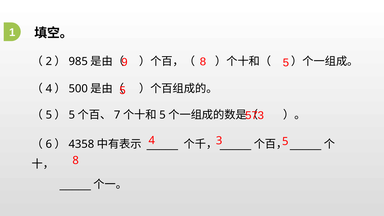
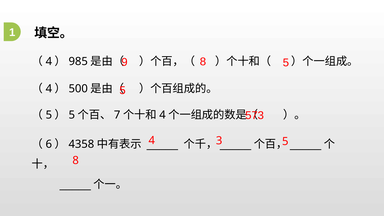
2 at (49, 61): 2 -> 4
5 at (162, 115): 5 -> 4
